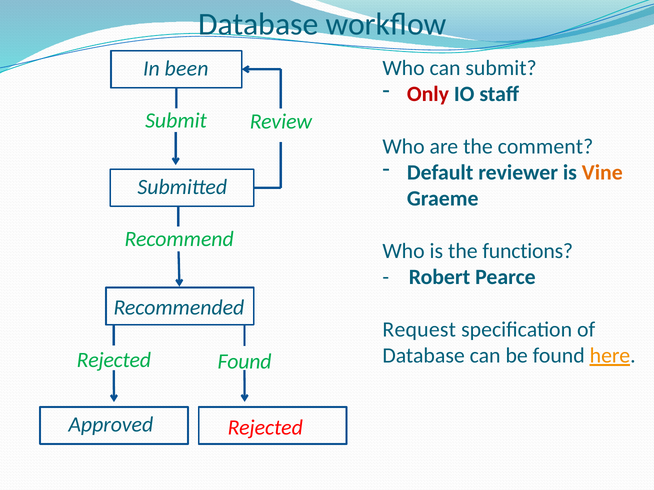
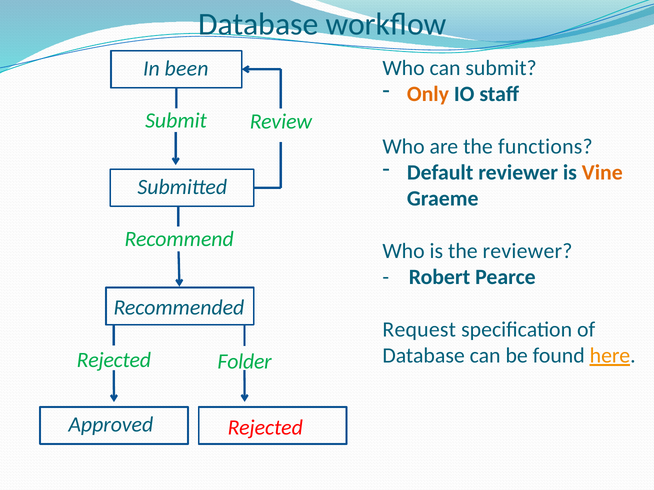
Only colour: red -> orange
comment: comment -> functions
the functions: functions -> reviewer
Found at (245, 362): Found -> Folder
